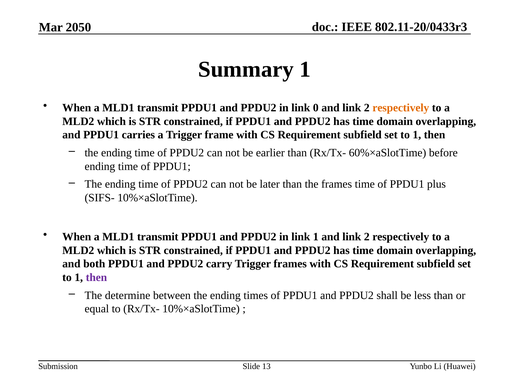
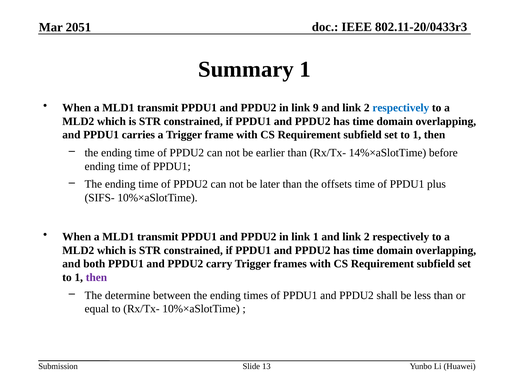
2050: 2050 -> 2051
0: 0 -> 9
respectively at (401, 108) colour: orange -> blue
60%×aSlotTime: 60%×aSlotTime -> 14%×aSlotTime
the frames: frames -> offsets
